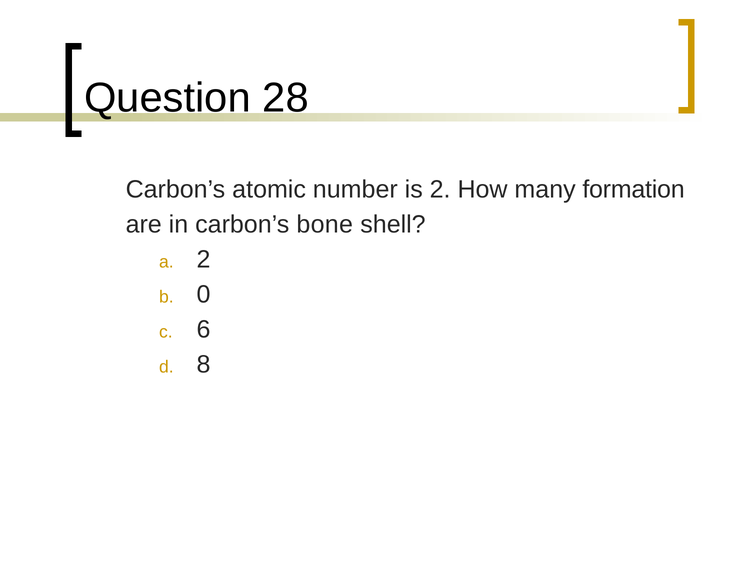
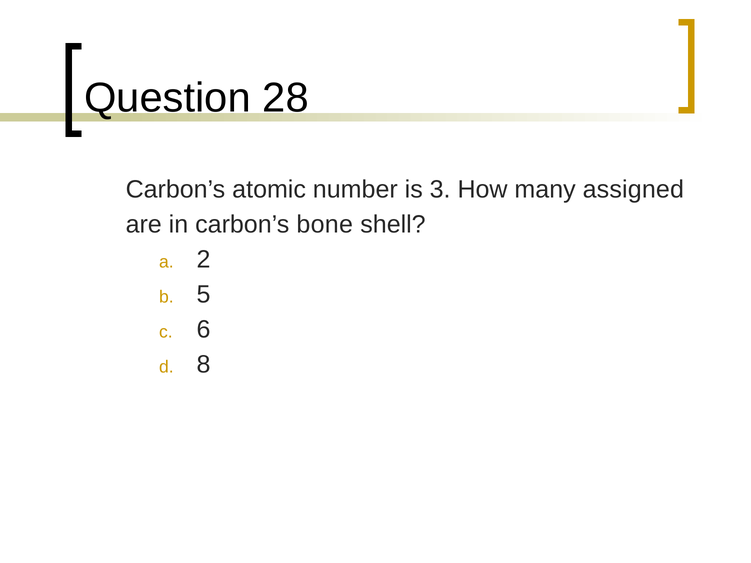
is 2: 2 -> 3
formation: formation -> assigned
0: 0 -> 5
